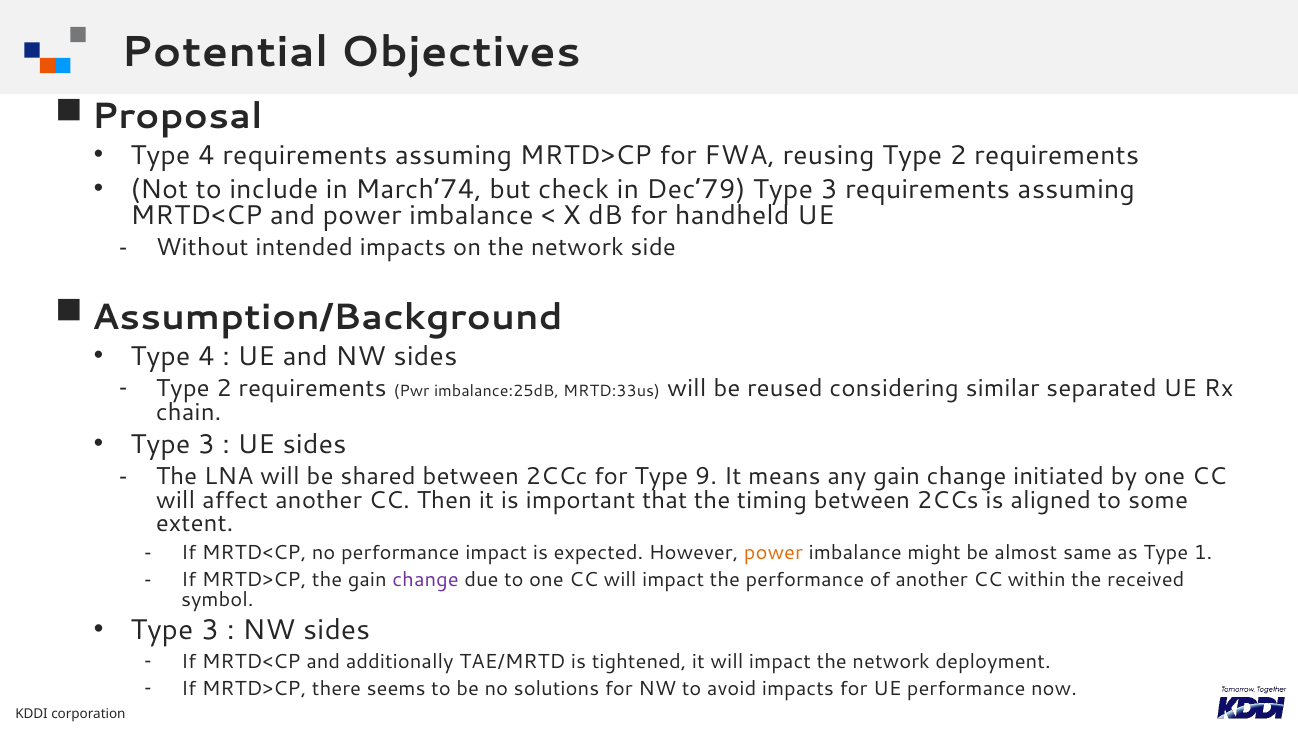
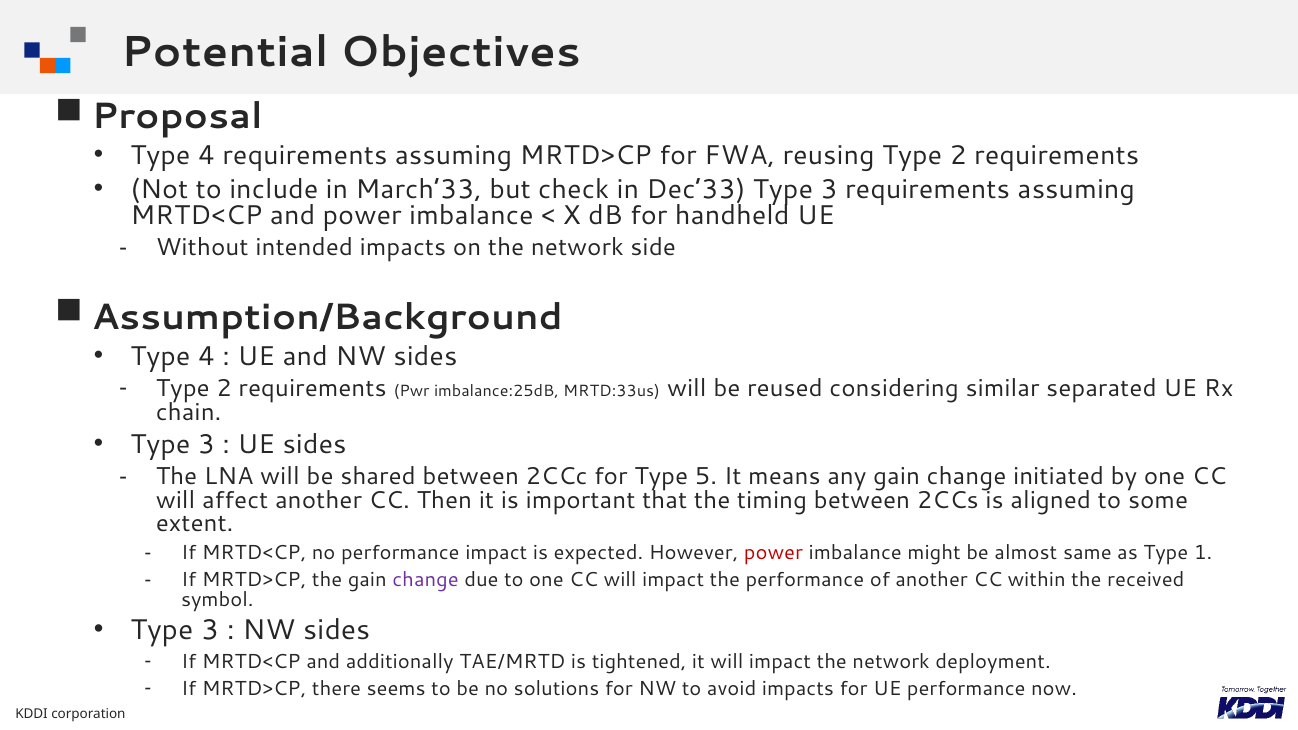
March’74: March’74 -> March’33
Dec’79: Dec’79 -> Dec’33
9: 9 -> 5
power at (774, 553) colour: orange -> red
